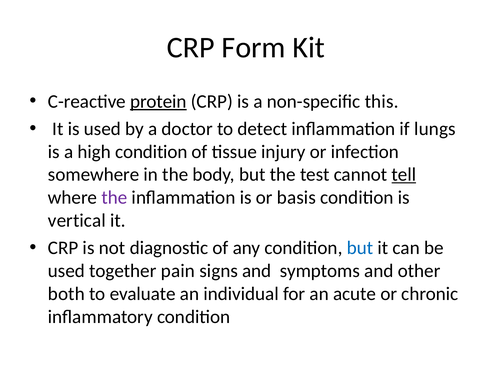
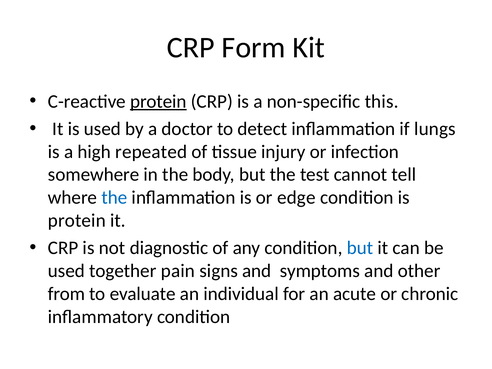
high condition: condition -> repeated
tell underline: present -> none
the at (114, 198) colour: purple -> blue
basis: basis -> edge
vertical at (77, 221): vertical -> protein
both: both -> from
